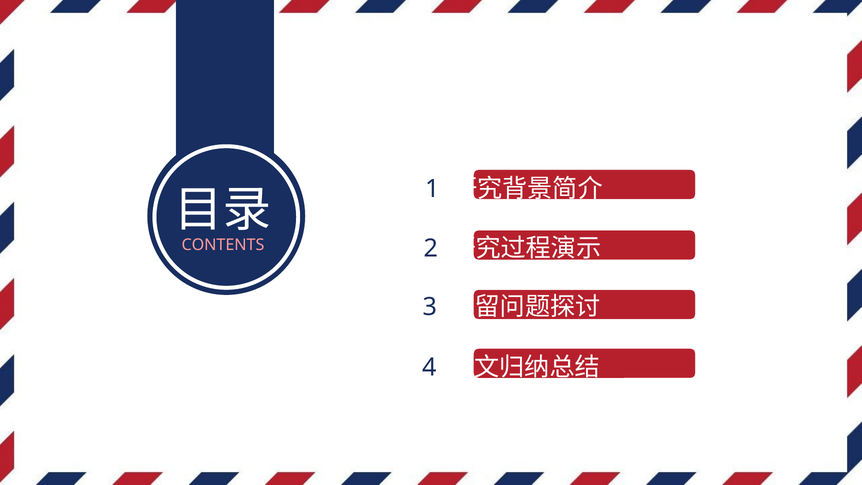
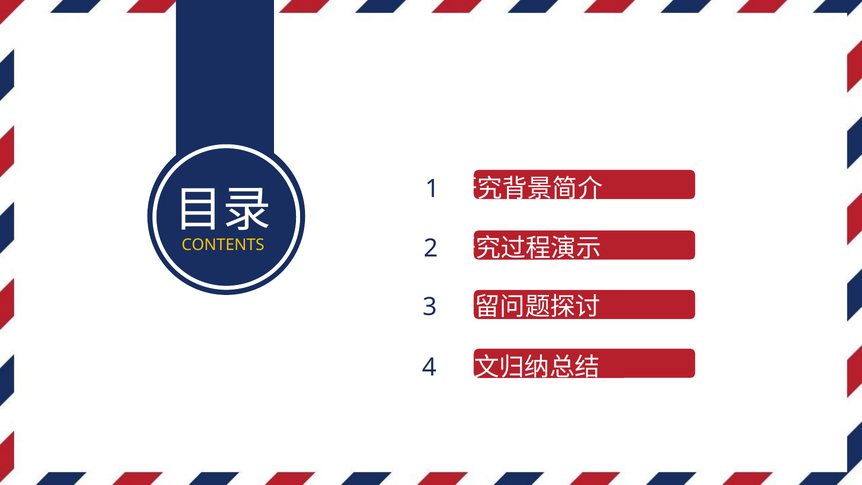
CONTENTS colour: pink -> yellow
